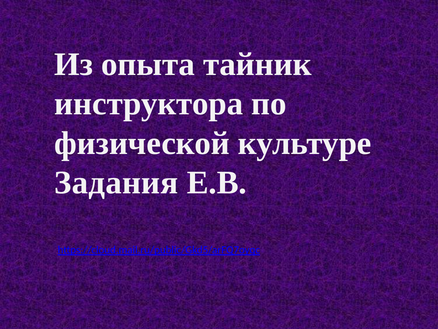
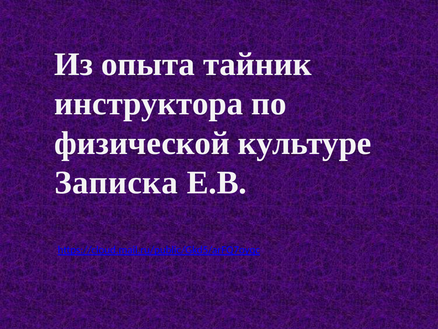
Задания: Задания -> Записка
